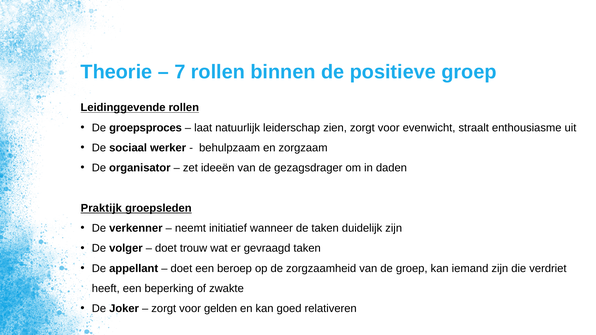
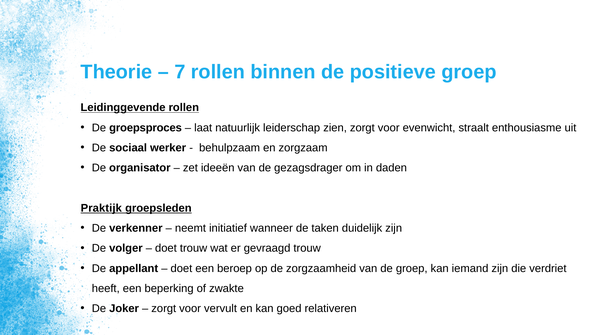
gevraagd taken: taken -> trouw
gelden: gelden -> vervult
